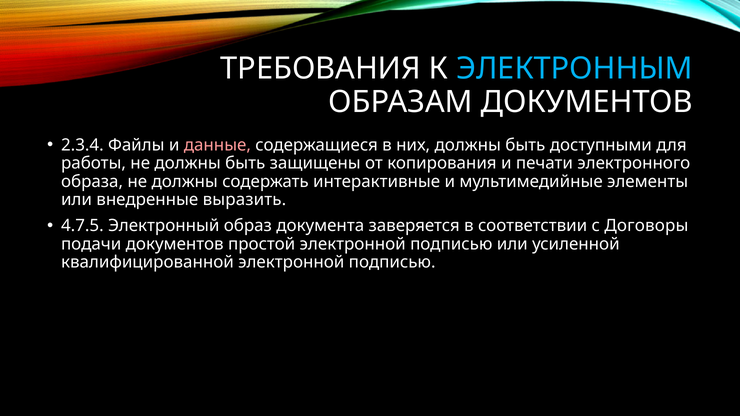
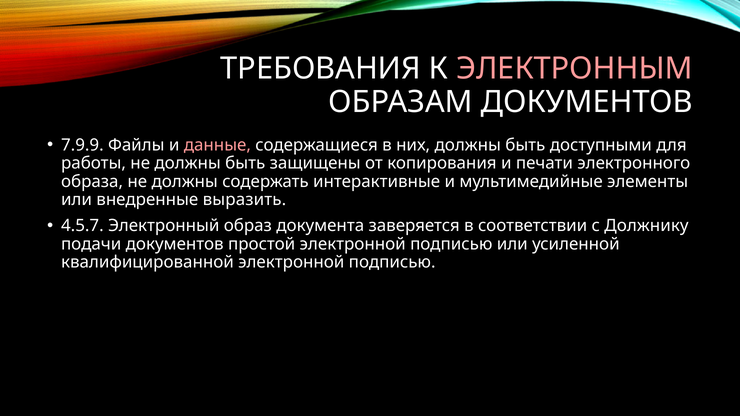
ЭЛЕКТРОННЫМ colour: light blue -> pink
2.3.4: 2.3.4 -> 7.9.9
4.7.5: 4.7.5 -> 4.5.7
Договоры: Договоры -> Должнику
